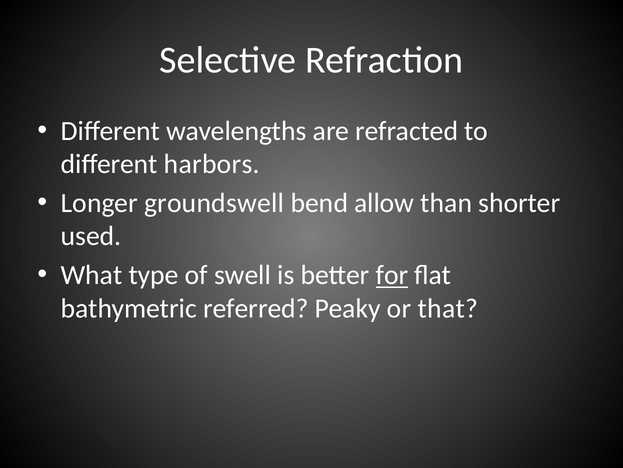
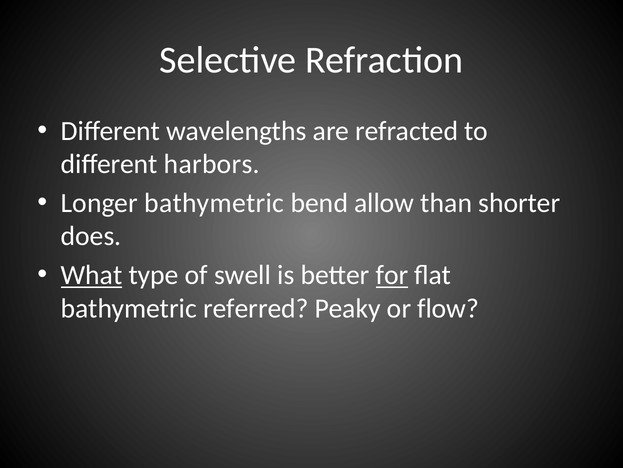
Longer groundswell: groundswell -> bathymetric
used: used -> does
What underline: none -> present
that: that -> flow
